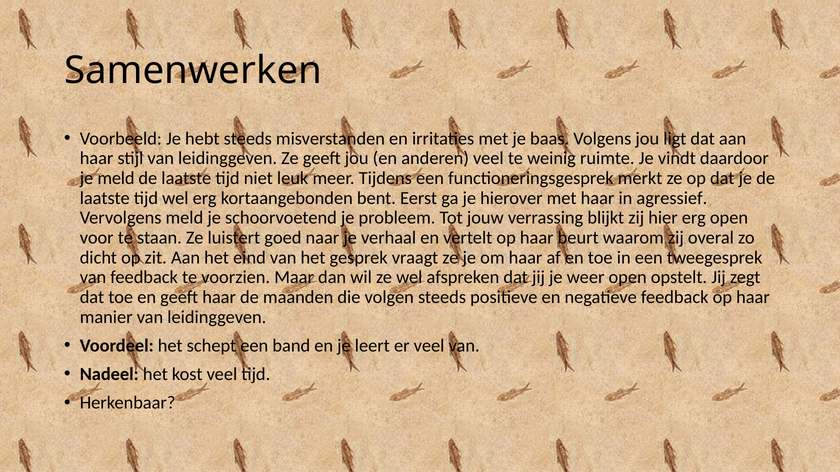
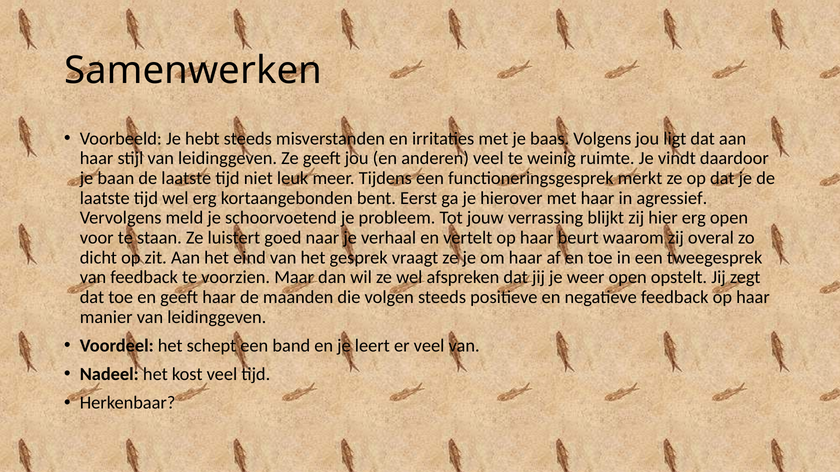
je meld: meld -> baan
